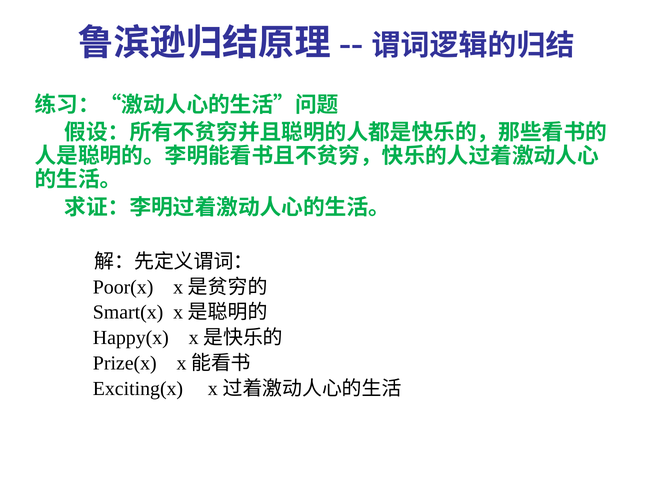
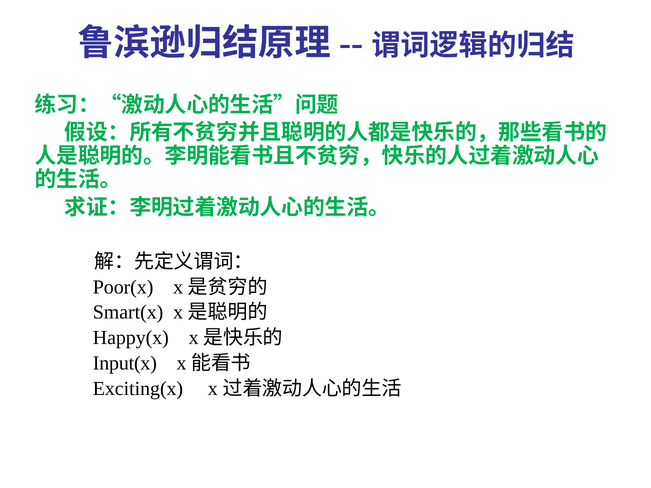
Prize(x: Prize(x -> Input(x
